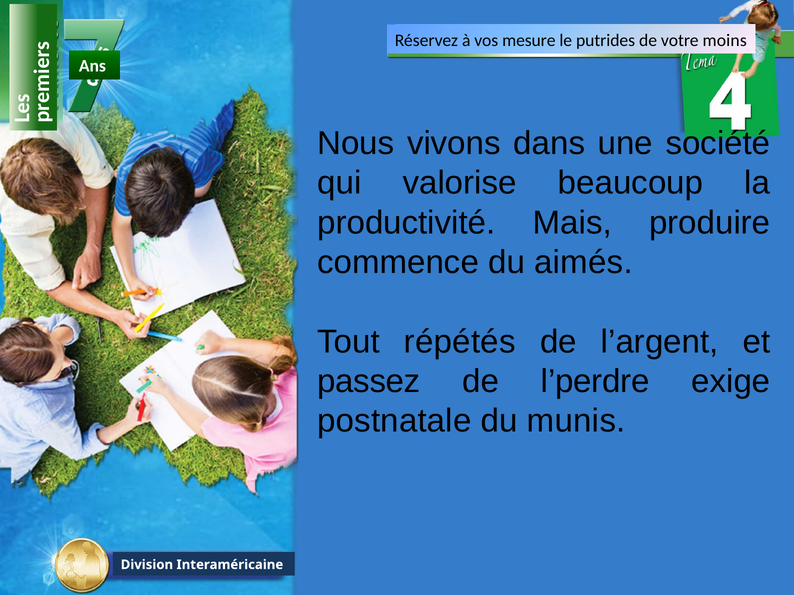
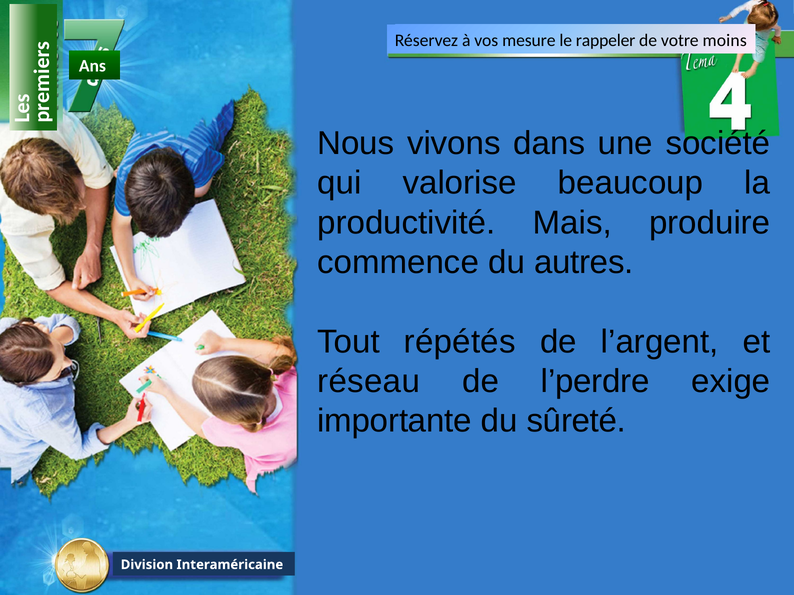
putrides: putrides -> rappeler
aimés: aimés -> autres
passez: passez -> réseau
postnatale: postnatale -> importante
munis: munis -> sûreté
